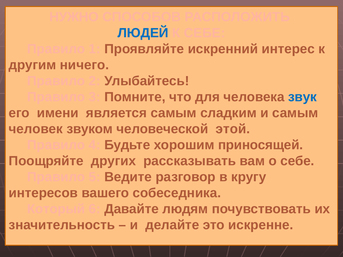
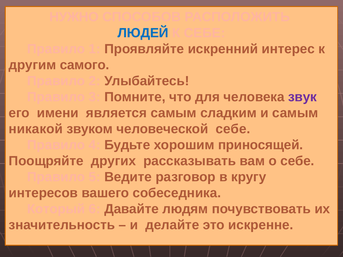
ничего: ничего -> самого
звук colour: blue -> purple
человек: человек -> никакой
человеческой этой: этой -> себе
